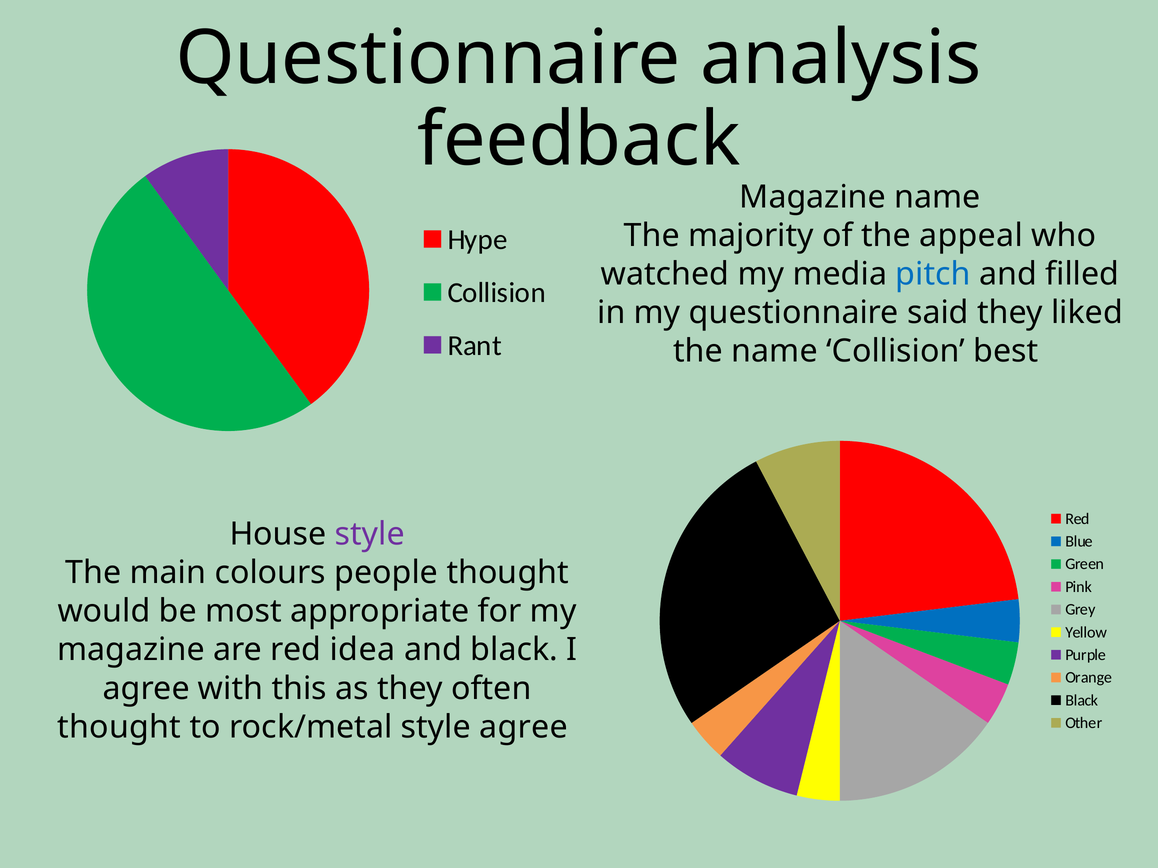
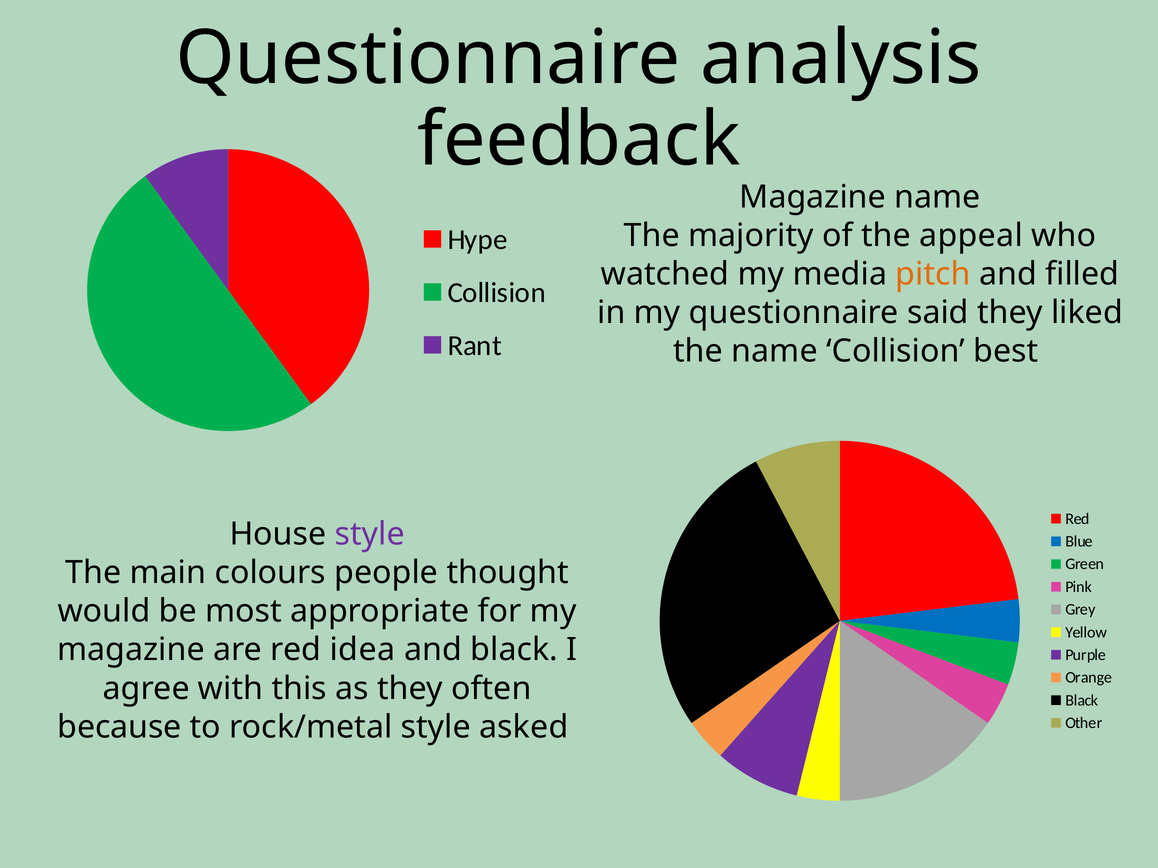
pitch colour: blue -> orange
thought at (119, 727): thought -> because
style agree: agree -> asked
